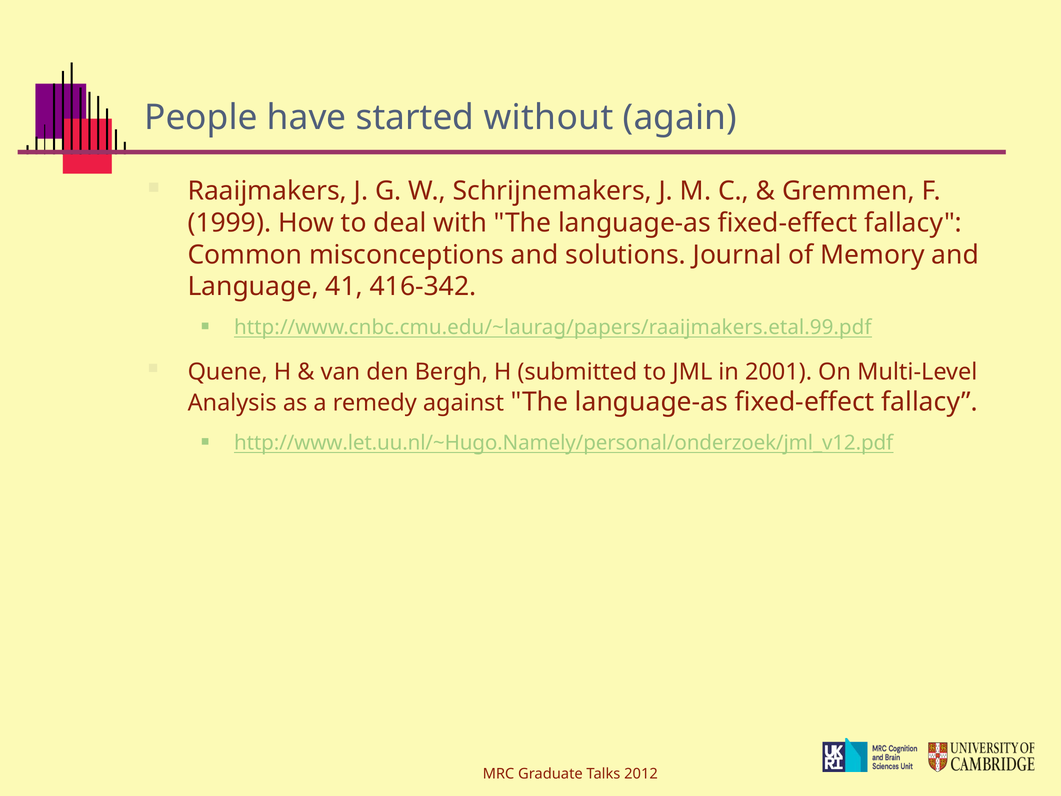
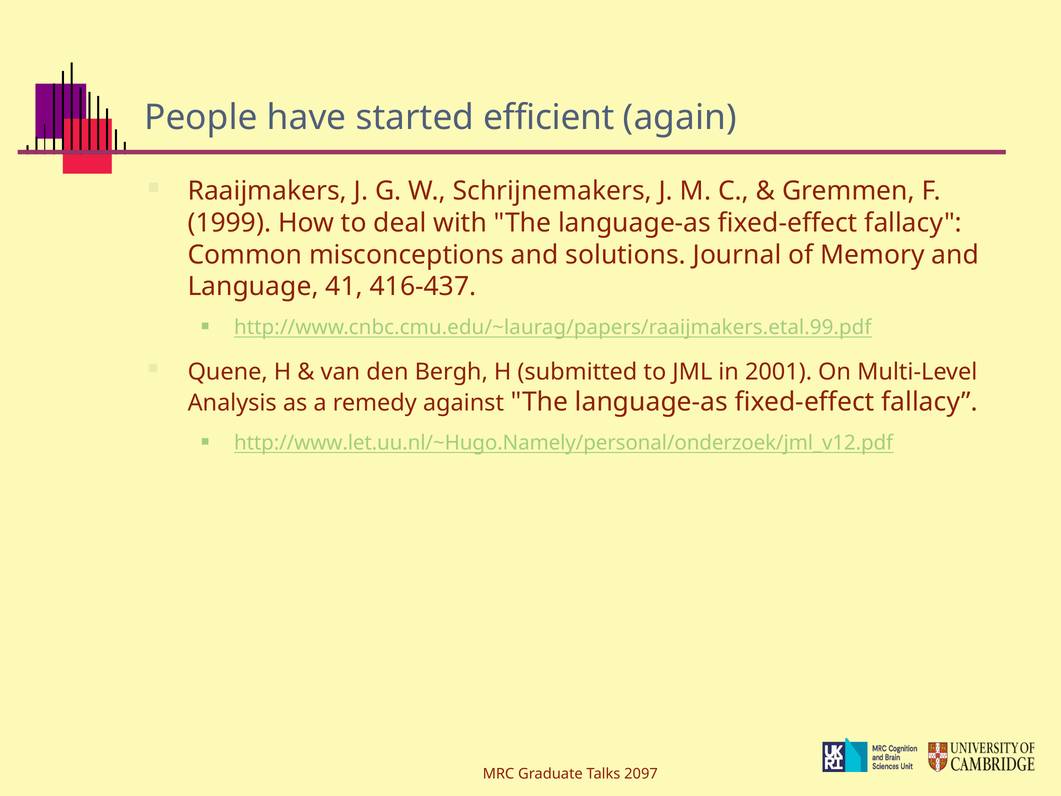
without: without -> efficient
416-342: 416-342 -> 416-437
2012: 2012 -> 2097
